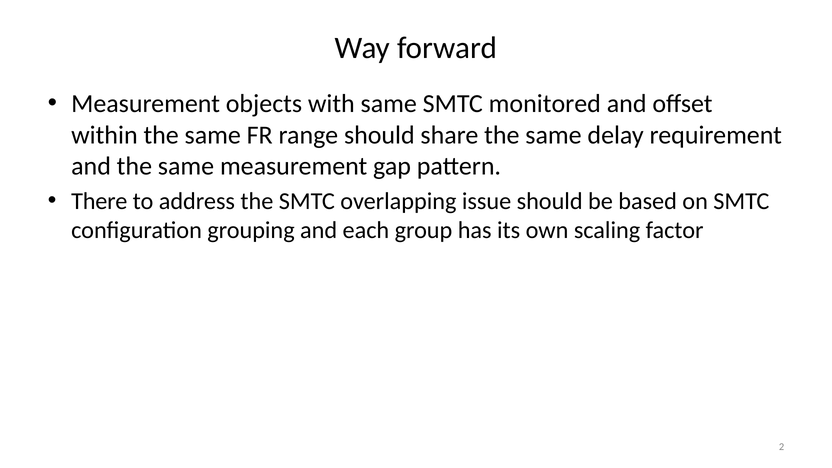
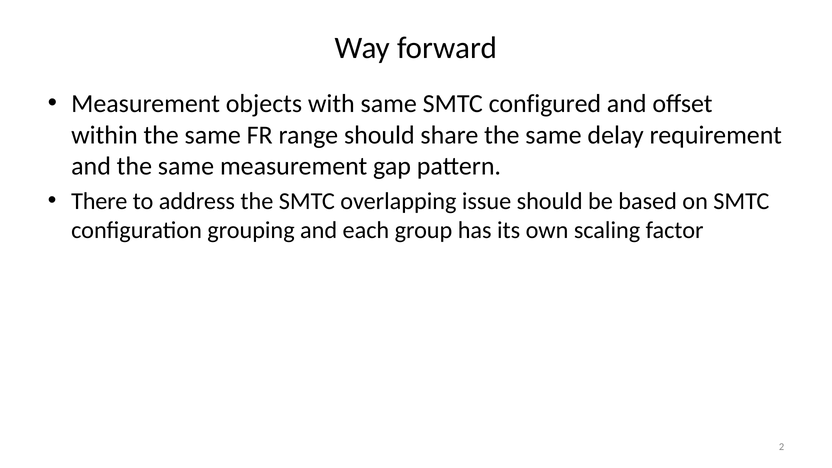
monitored: monitored -> configured
